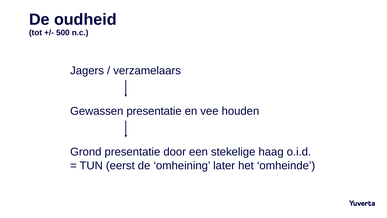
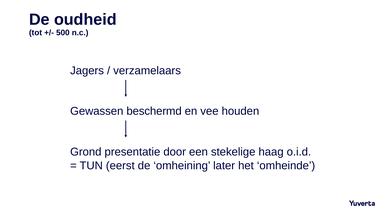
Gewassen presentatie: presentatie -> beschermd
